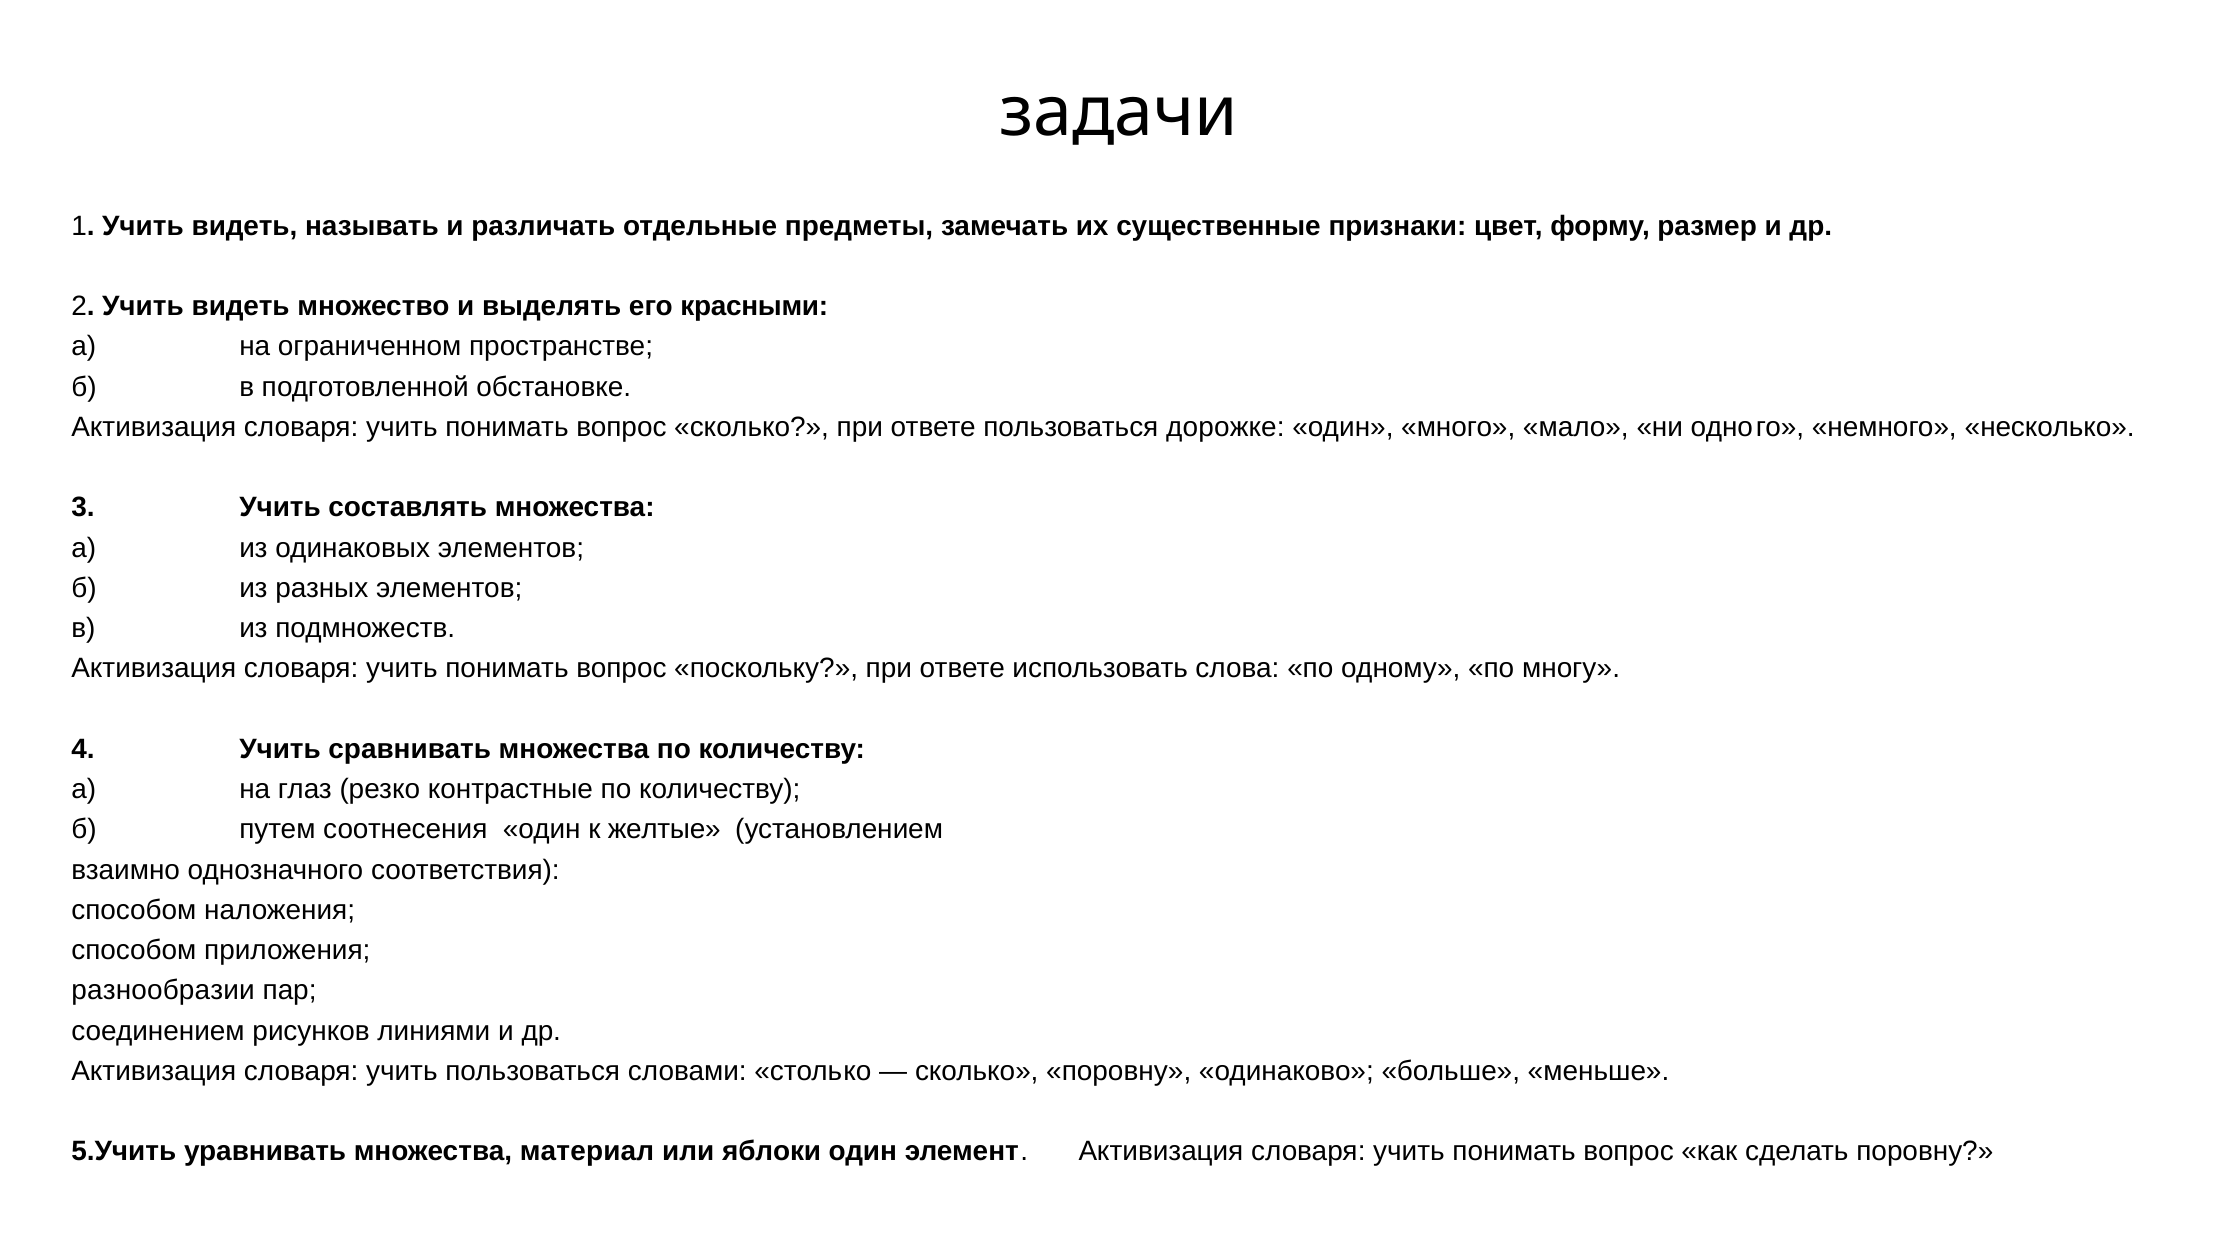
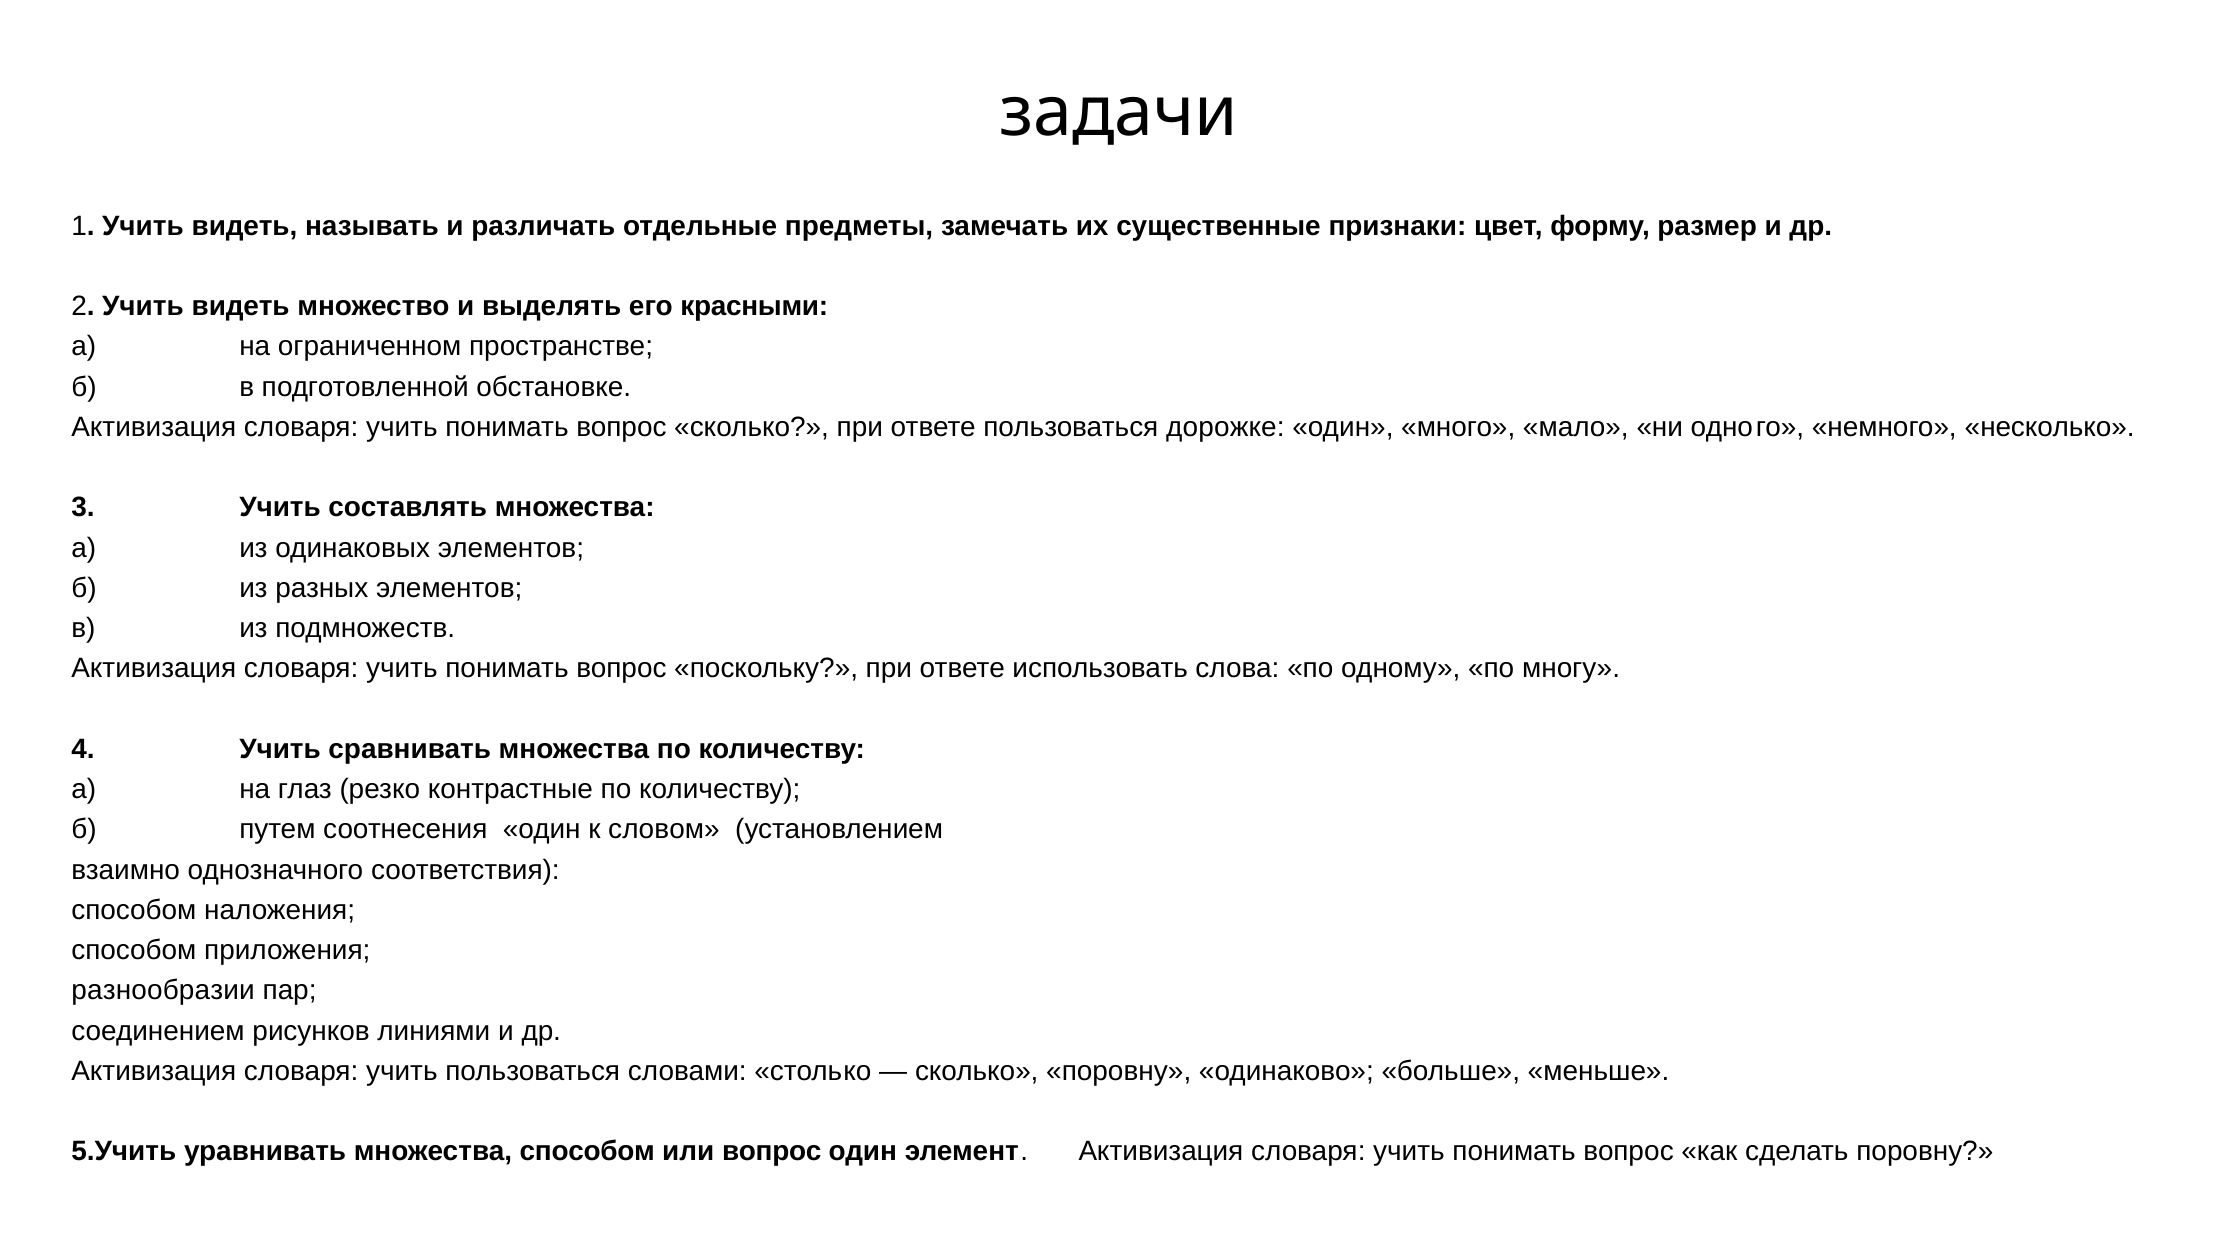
желтые: желтые -> словом
множества материал: материал -> способом
или яблоки: яблоки -> вопрос
